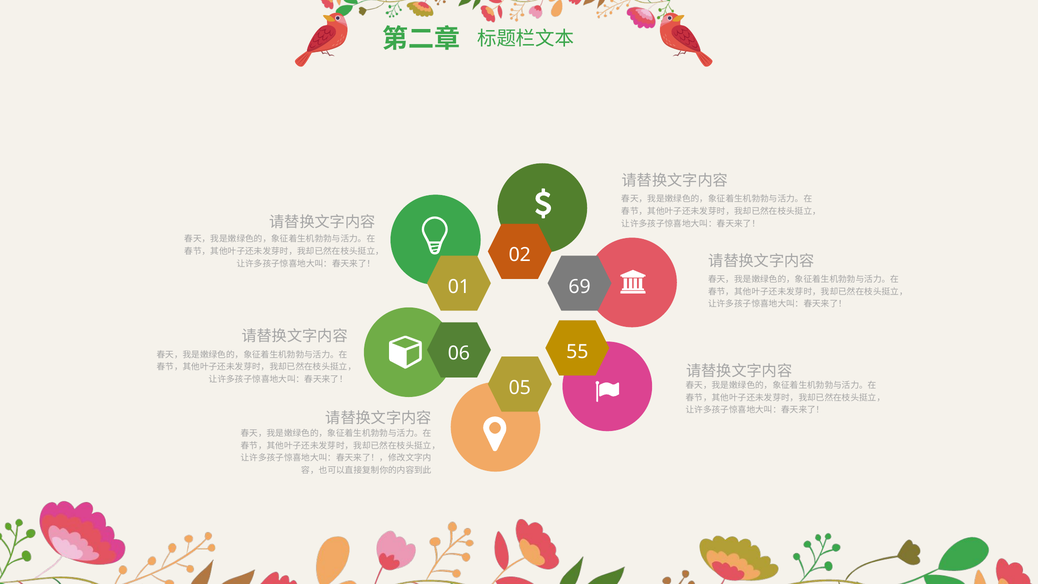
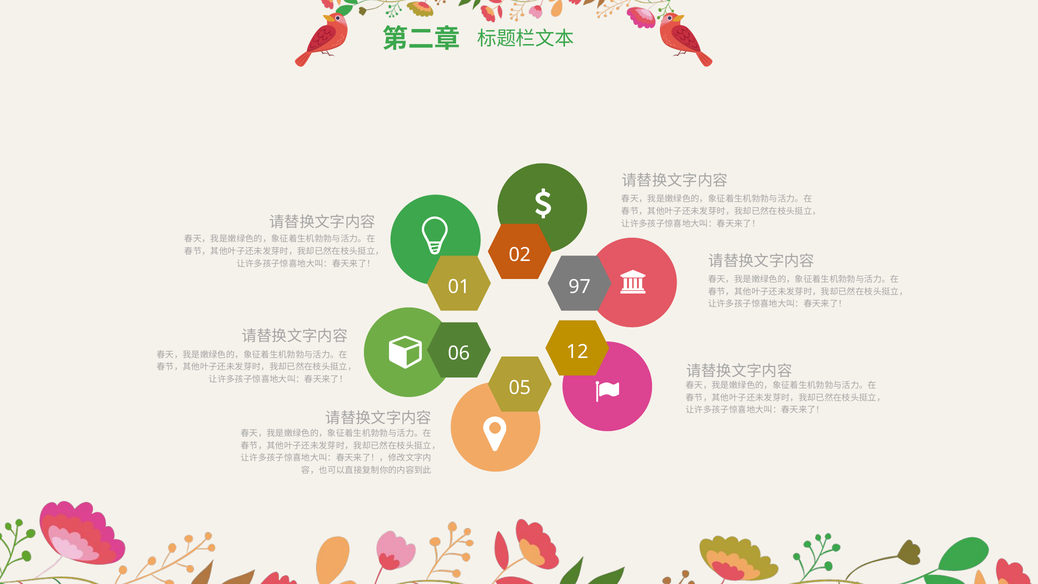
69: 69 -> 97
55: 55 -> 12
